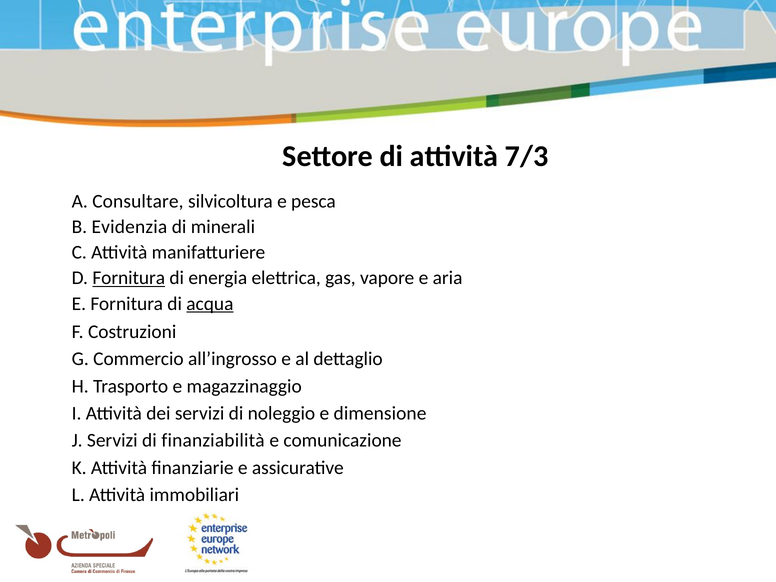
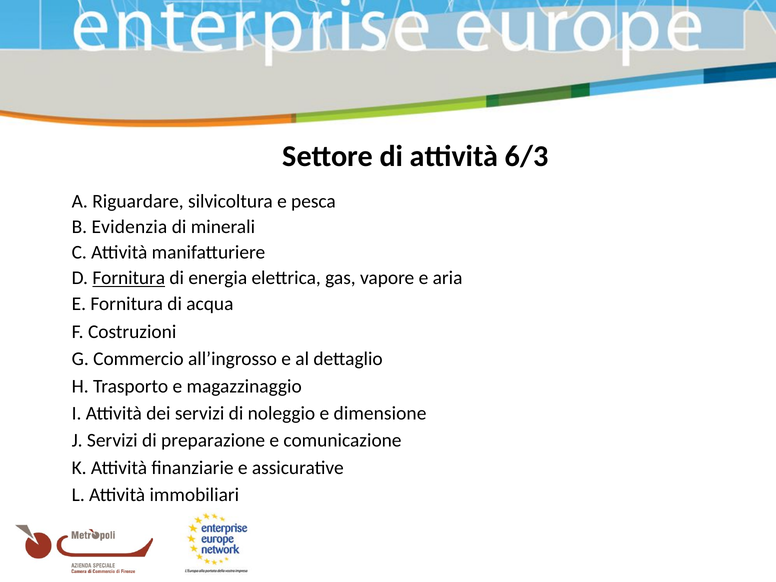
7/3: 7/3 -> 6/3
Consultare: Consultare -> Riguardare
acqua underline: present -> none
finanziabilità: finanziabilità -> preparazione
